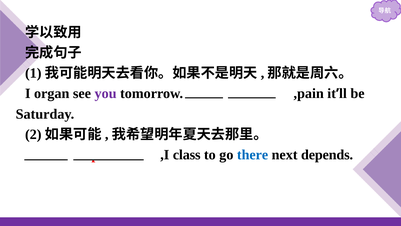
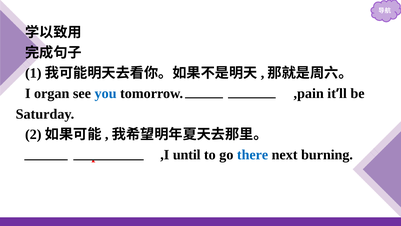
you colour: purple -> blue
class: class -> until
depends: depends -> burning
